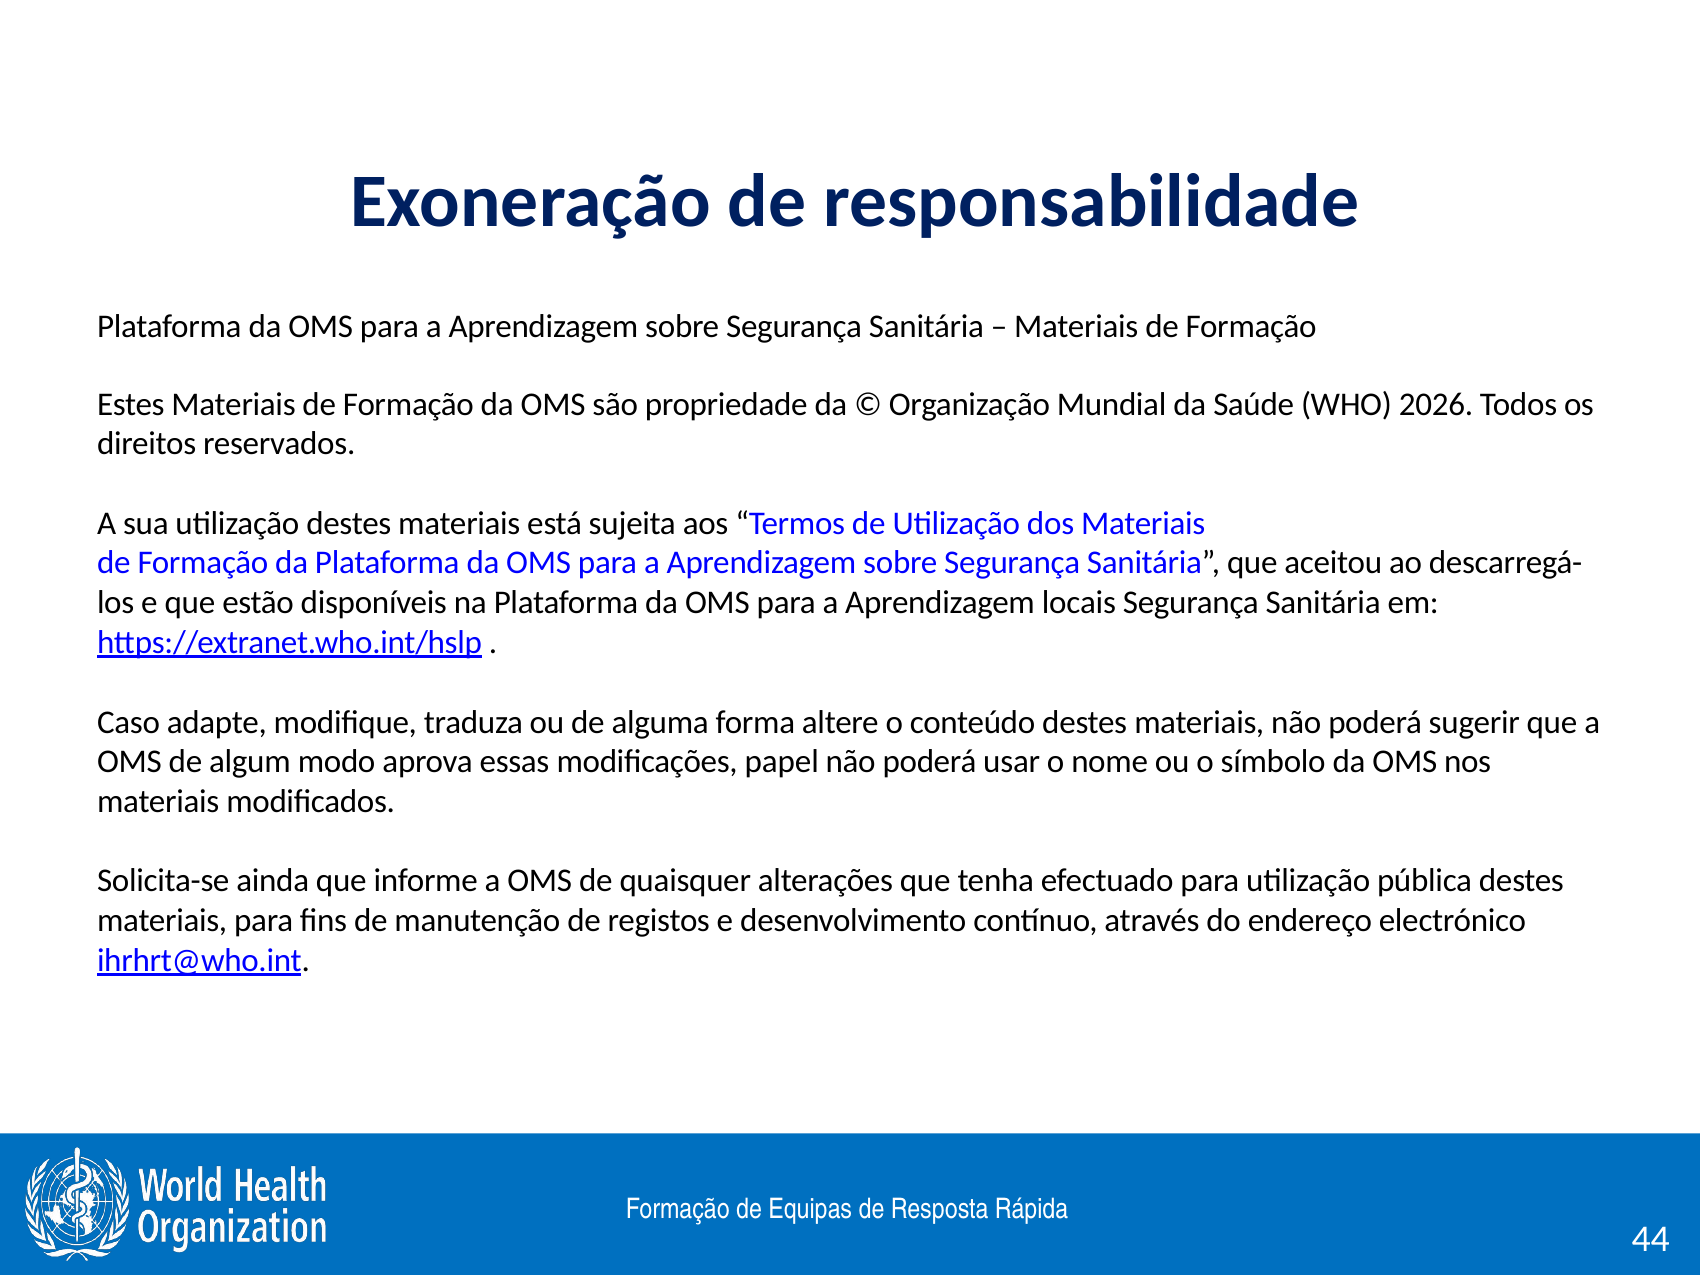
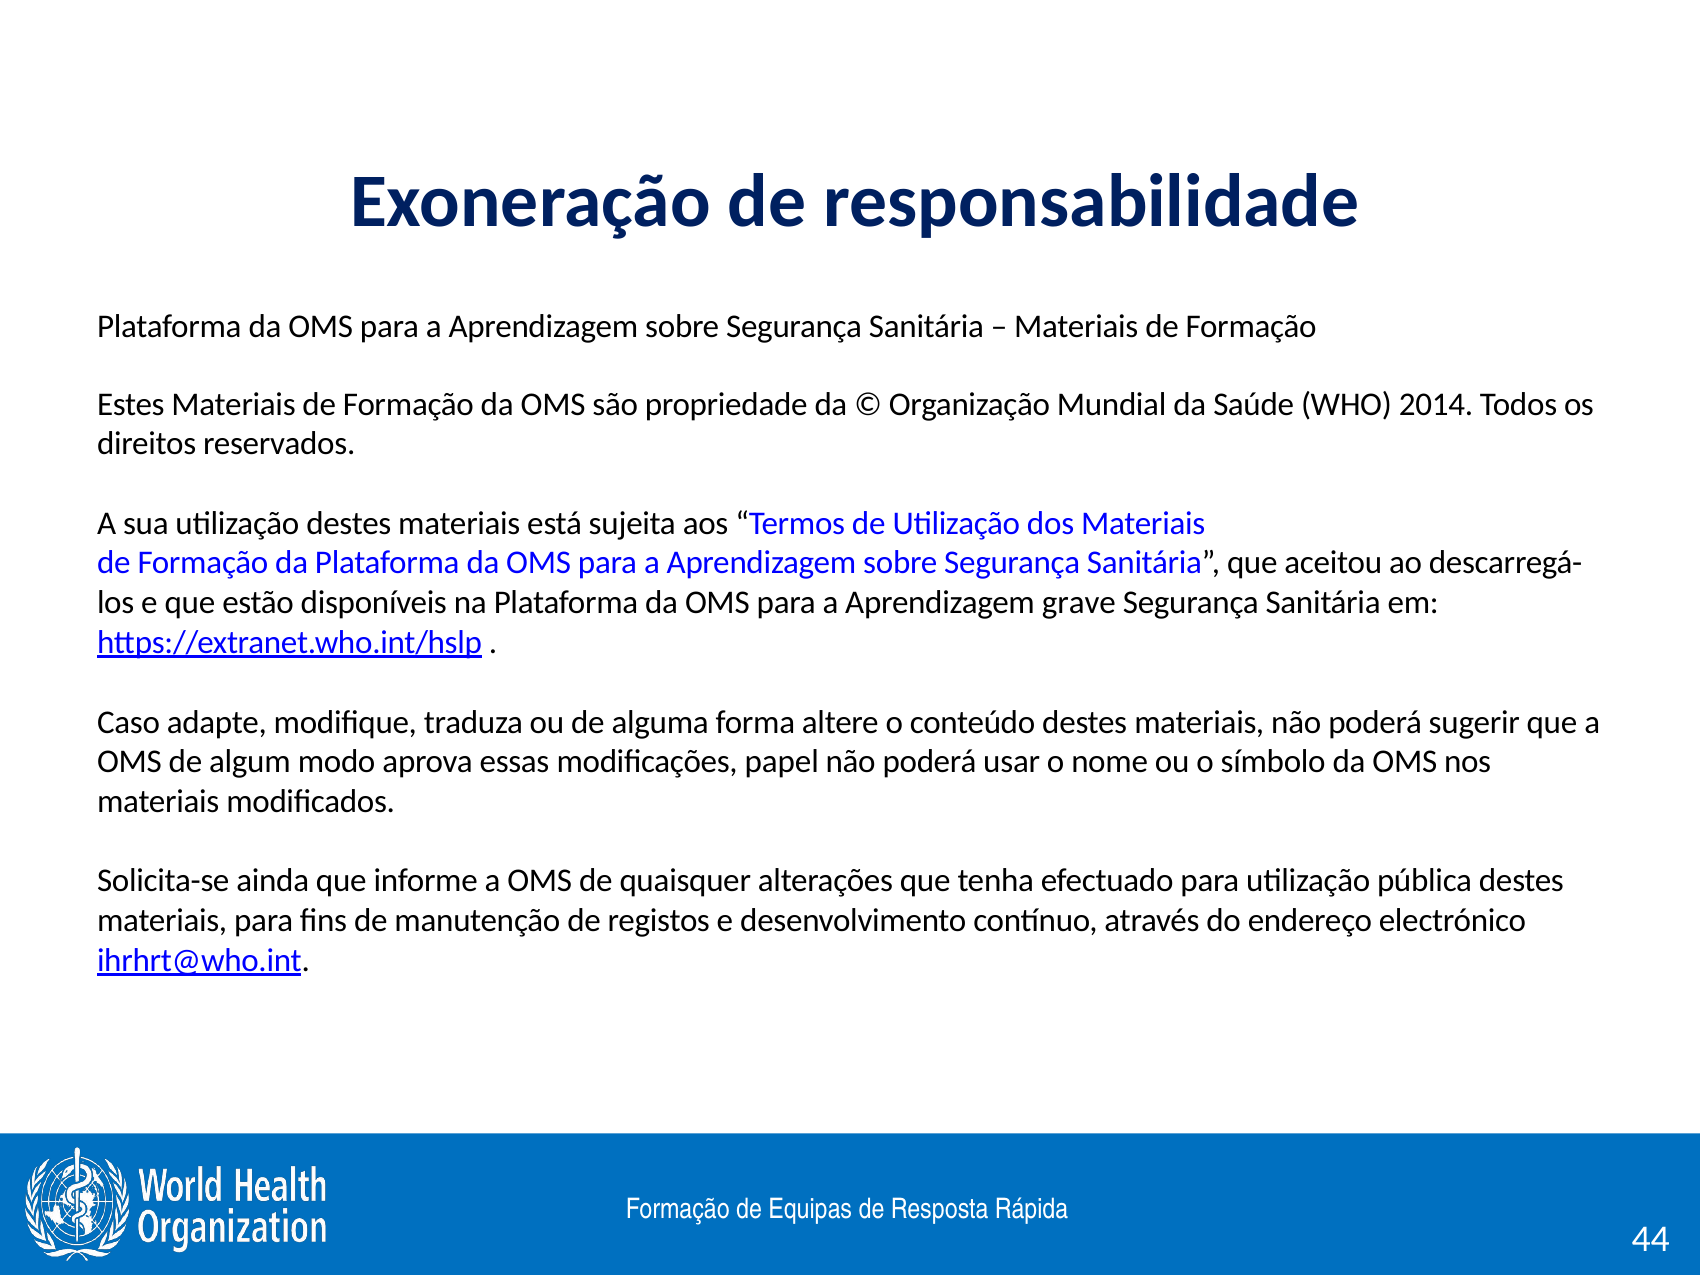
2026: 2026 -> 2014
locais: locais -> grave
